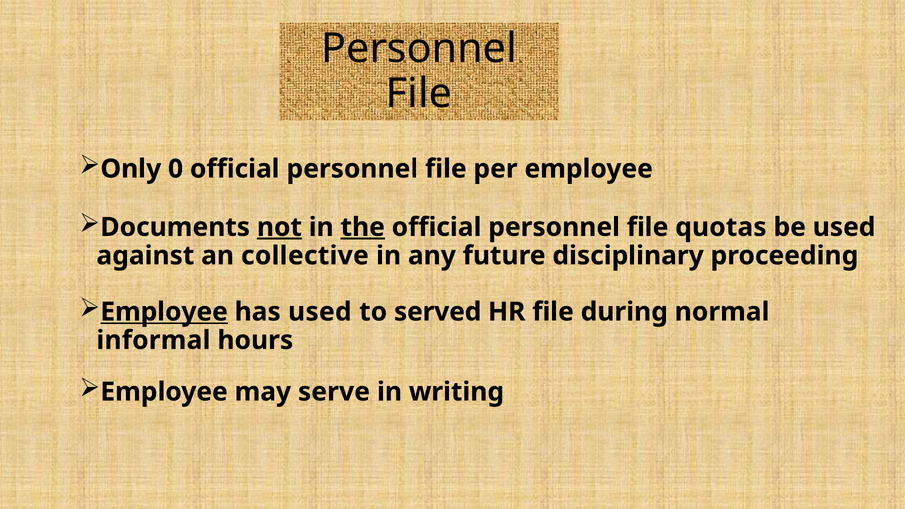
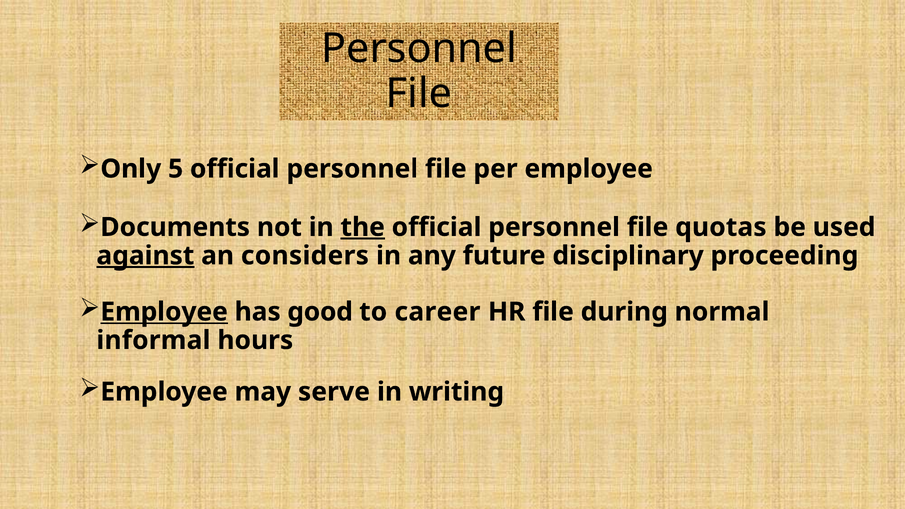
0: 0 -> 5
not underline: present -> none
against underline: none -> present
collective: collective -> considers
has used: used -> good
served: served -> career
